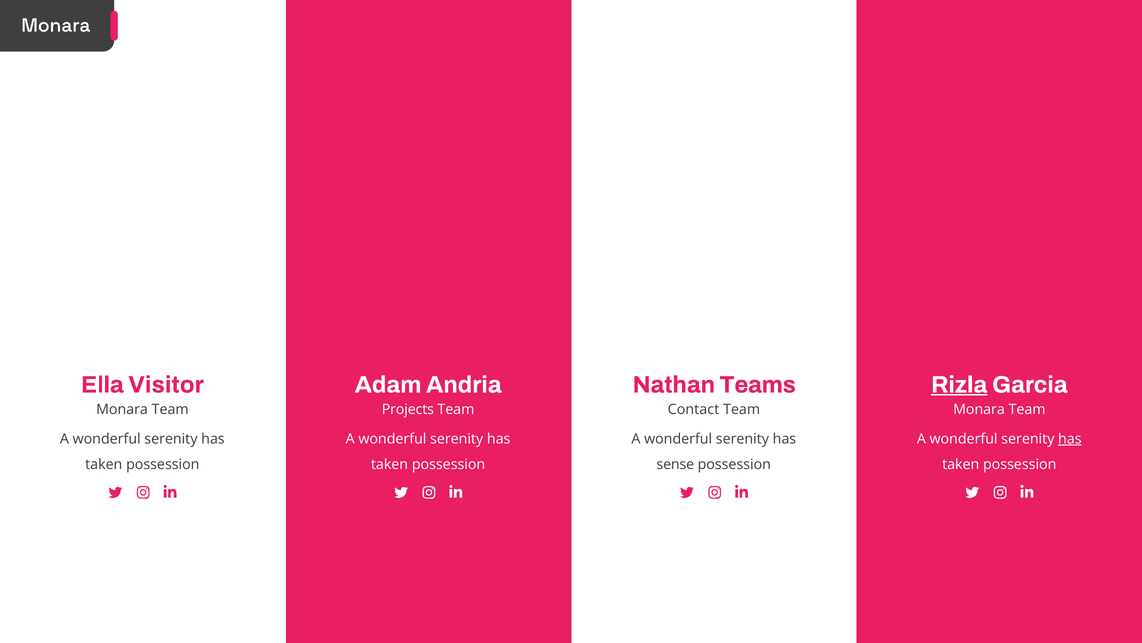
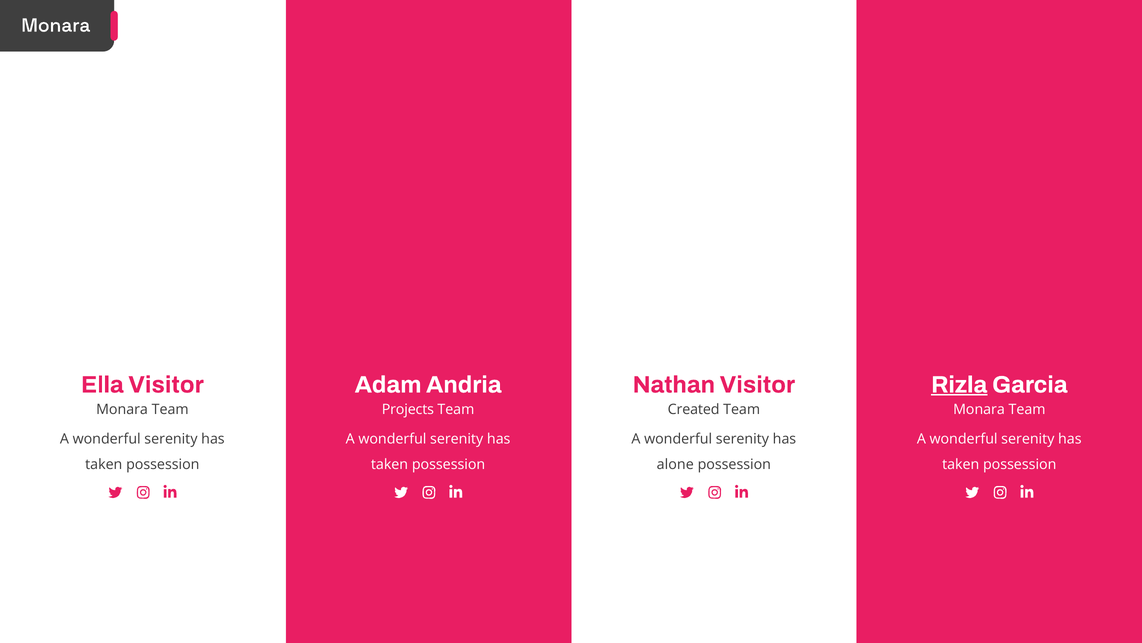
Nathan Teams: Teams -> Visitor
Contact: Contact -> Created
has at (1070, 438) underline: present -> none
sense: sense -> alone
